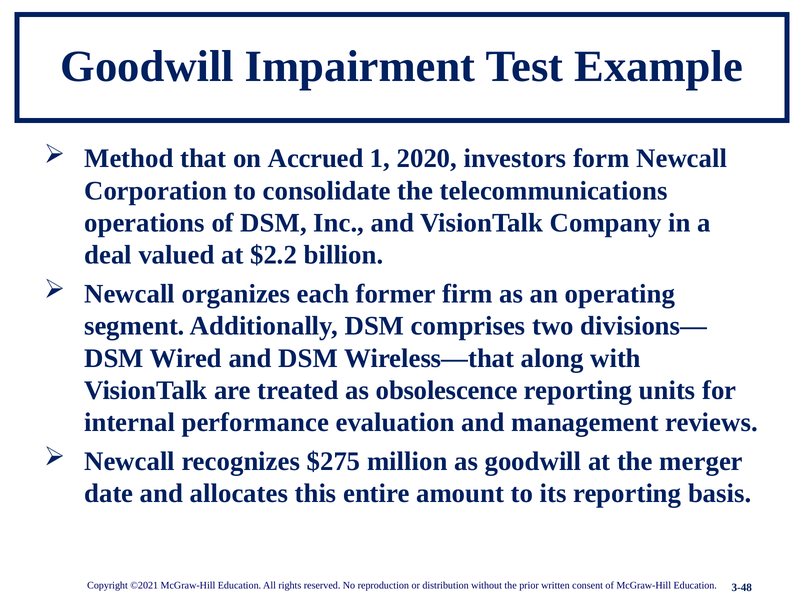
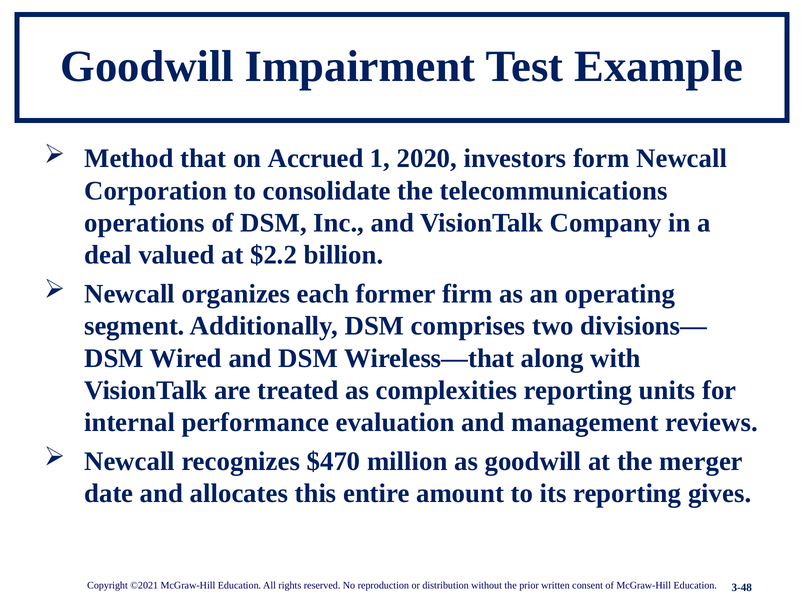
obsolescence: obsolescence -> complexities
$275: $275 -> $470
basis: basis -> gives
